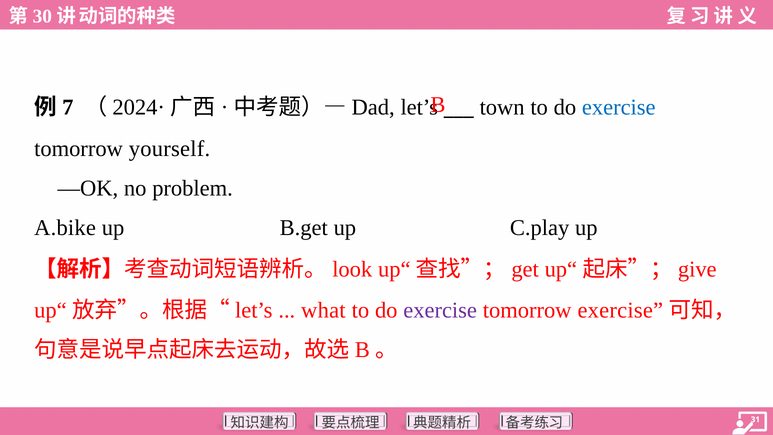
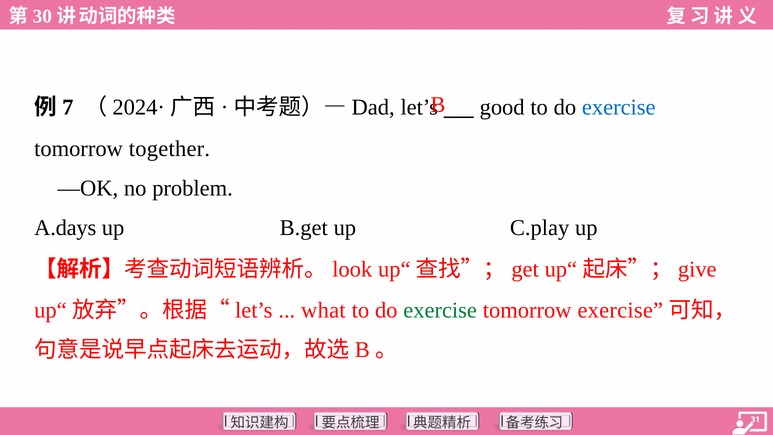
town: town -> good
yourself: yourself -> together
A.bike: A.bike -> A.days
exercise at (440, 310) colour: purple -> green
